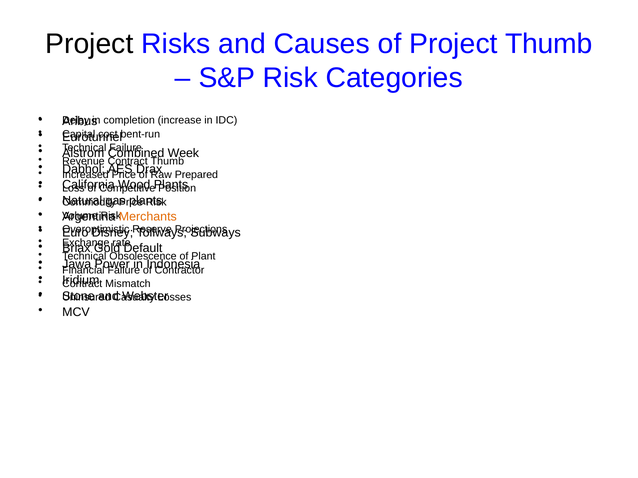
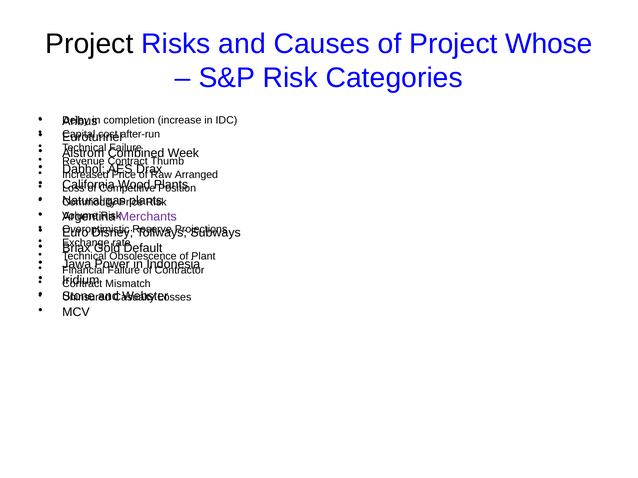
Project Thumb: Thumb -> Whose
bent-run: bent-run -> after-run
Prepared: Prepared -> Arranged
Merchants colour: orange -> purple
